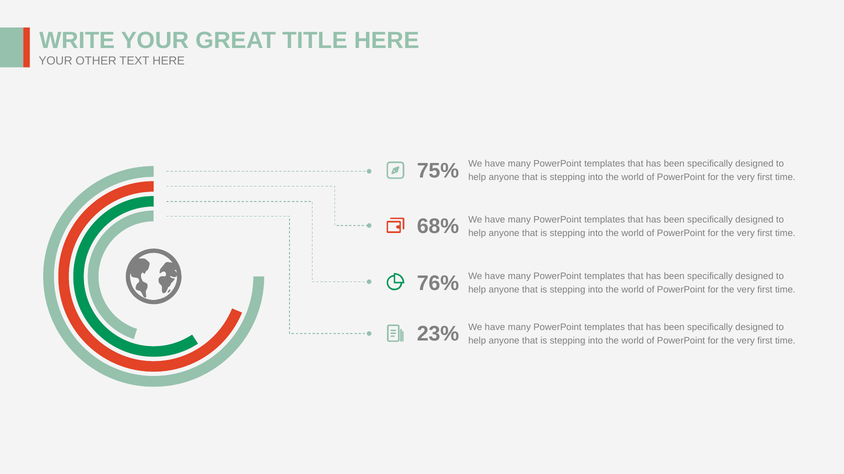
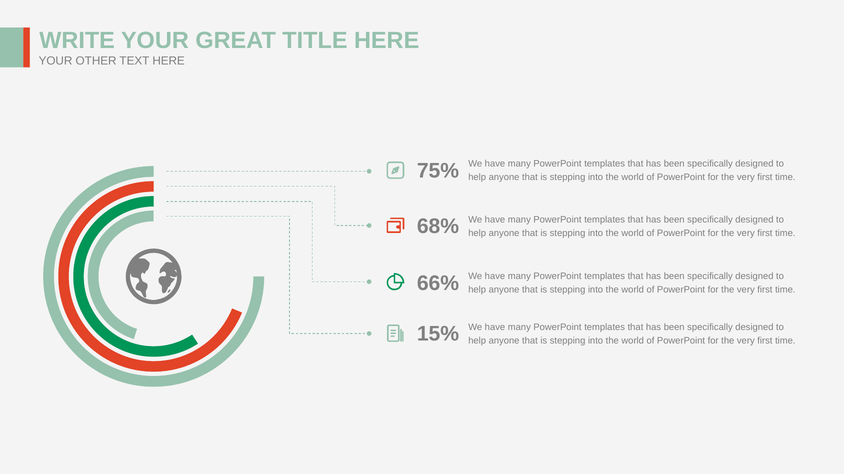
76%: 76% -> 66%
23%: 23% -> 15%
